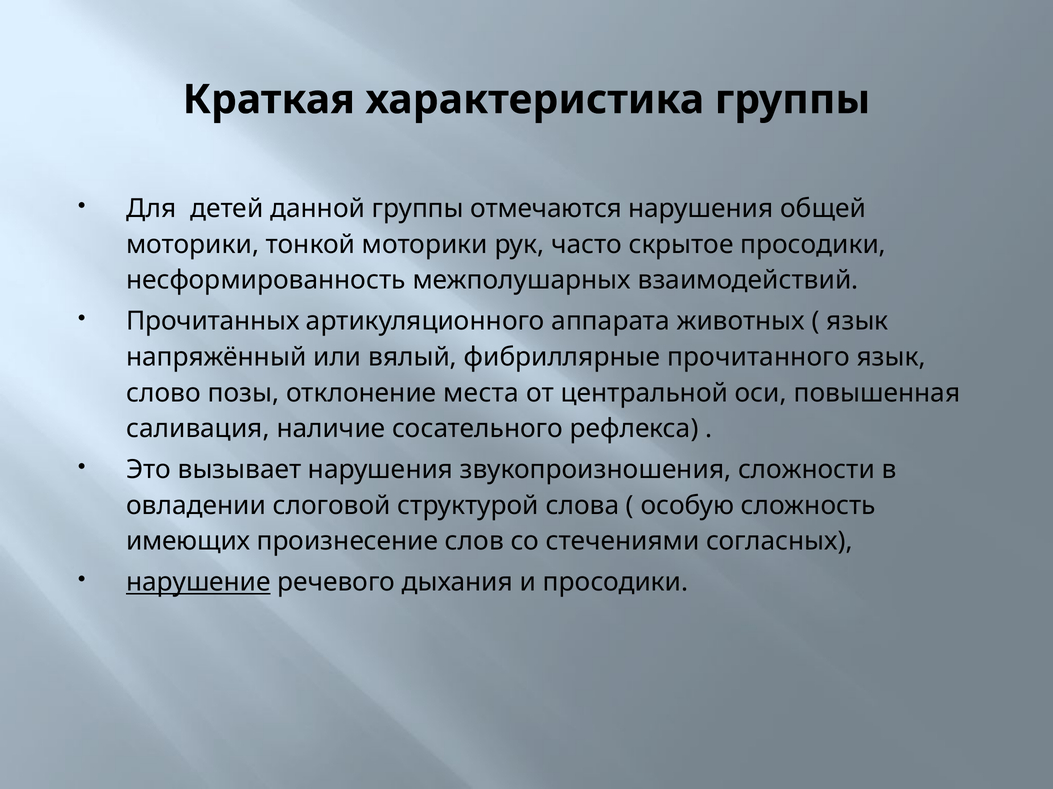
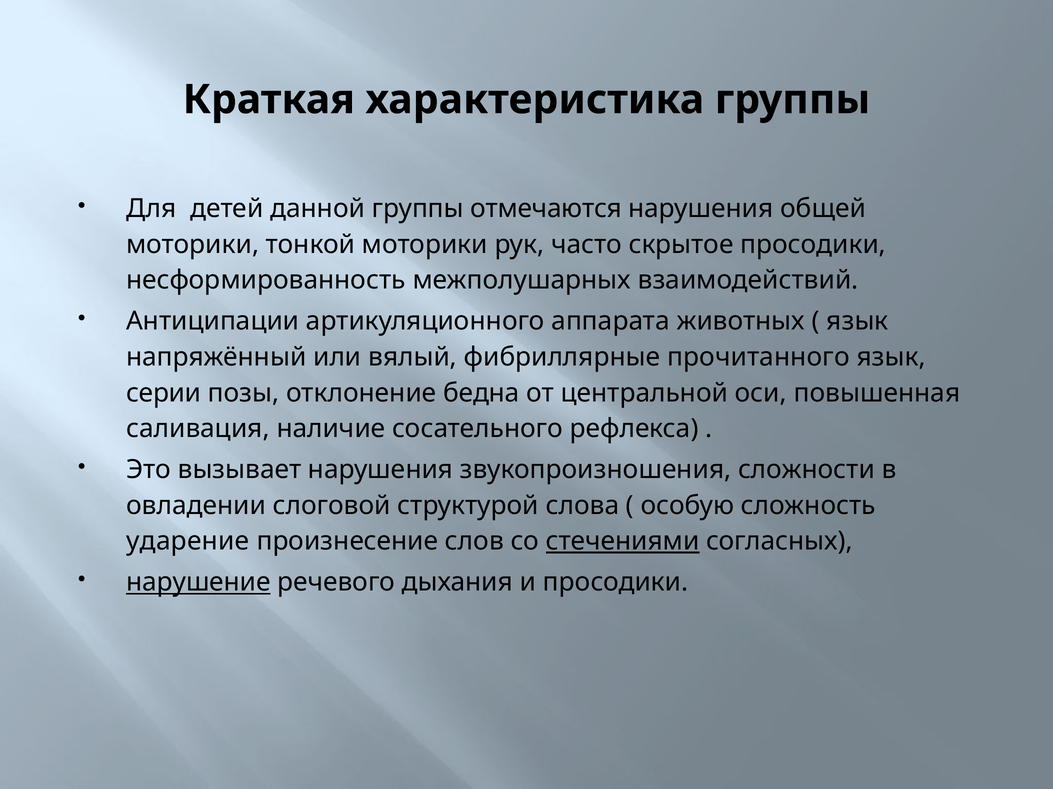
Прочитанных: Прочитанных -> Антиципации
слово: слово -> серии
места: места -> бедна
имеющих: имеющих -> ударение
стечениями underline: none -> present
